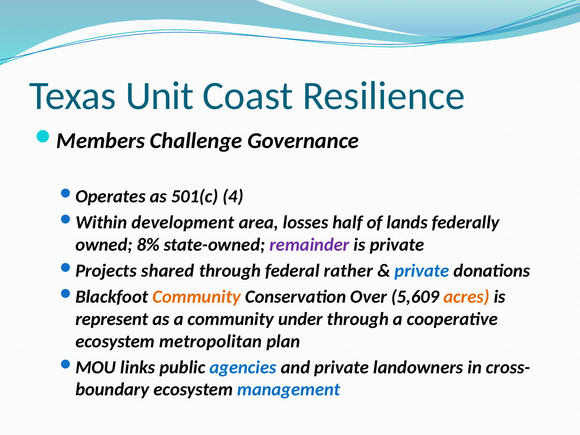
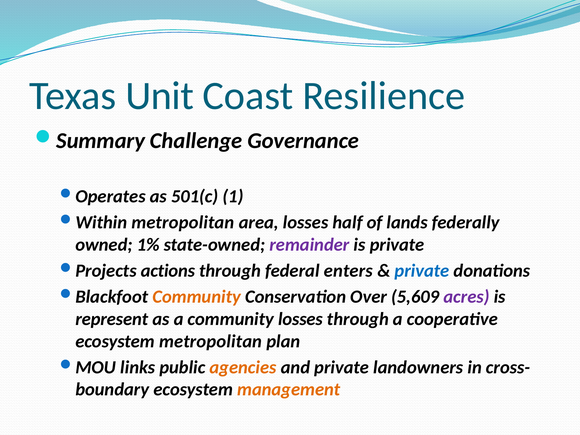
Members: Members -> Summary
4: 4 -> 1
development at (183, 222): development -> metropolitan
8%: 8% -> 1%
shared: shared -> actions
rather: rather -> enters
acres colour: orange -> purple
community under: under -> losses
agencies colour: blue -> orange
management colour: blue -> orange
